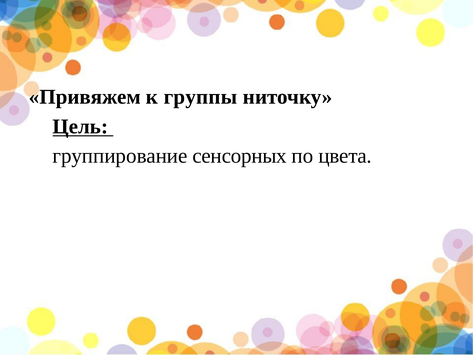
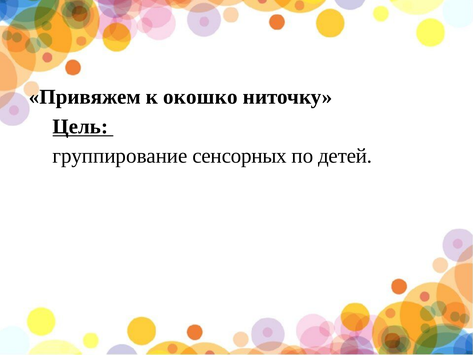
группы: группы -> окошко
цвета: цвета -> детей
